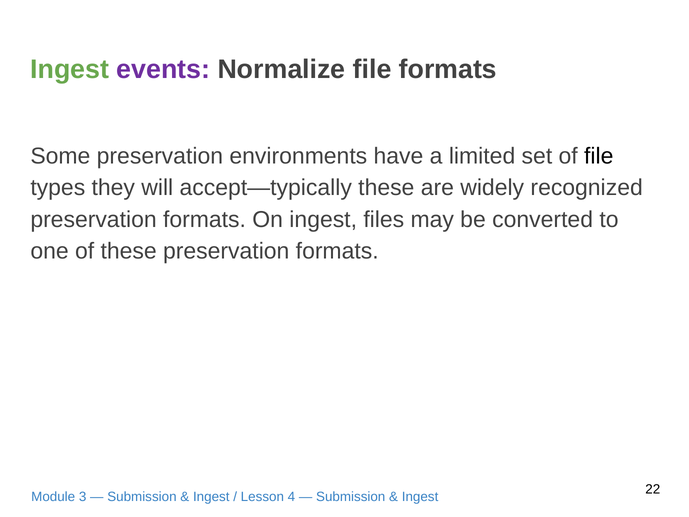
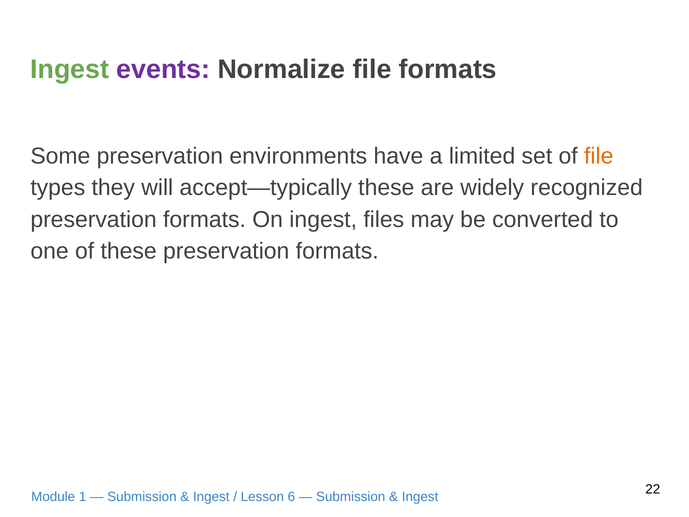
file at (599, 156) colour: black -> orange
3: 3 -> 1
4: 4 -> 6
